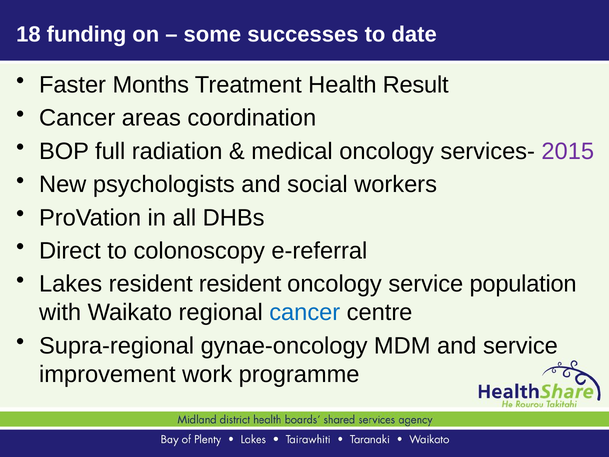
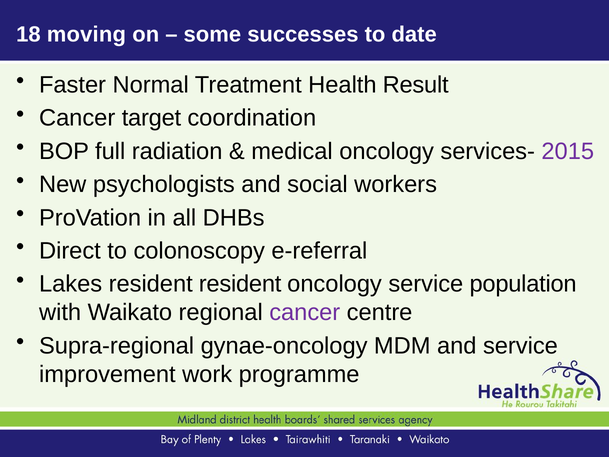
funding: funding -> moving
Months: Months -> Normal
areas: areas -> target
cancer at (305, 312) colour: blue -> purple
